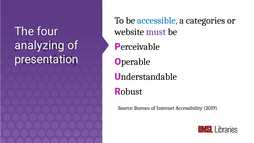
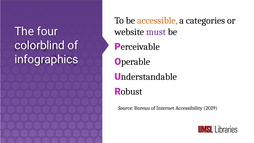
accessible colour: blue -> orange
analyzing: analyzing -> colorblind
presentation: presentation -> infographics
